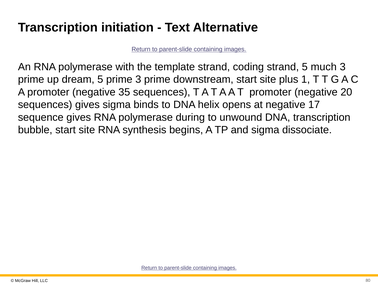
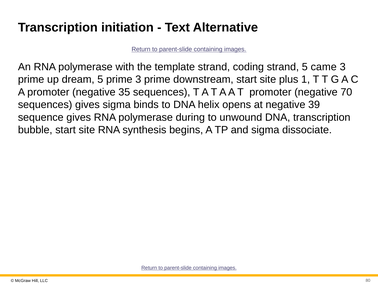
much: much -> came
20: 20 -> 70
17: 17 -> 39
